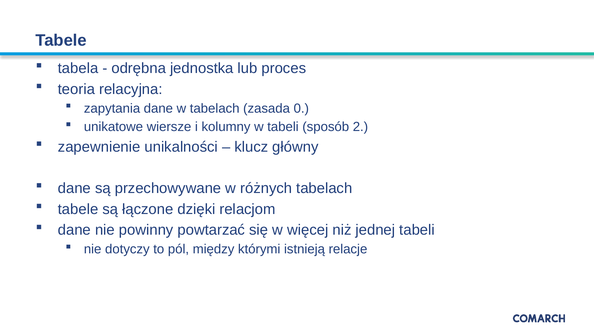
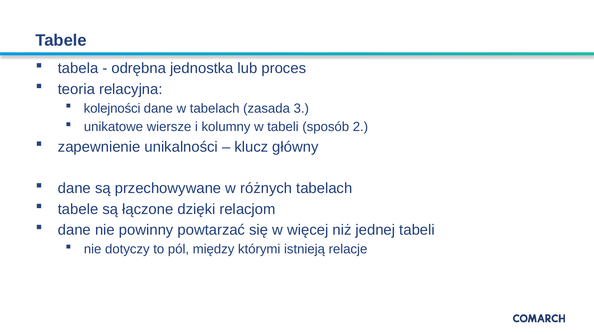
zapytania: zapytania -> kolejności
0: 0 -> 3
